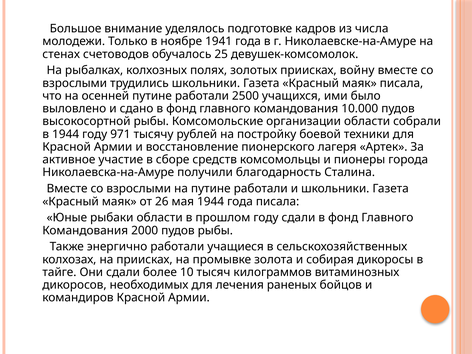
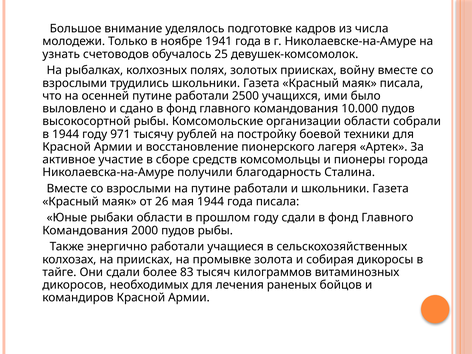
стенах: стенах -> узнать
10: 10 -> 83
